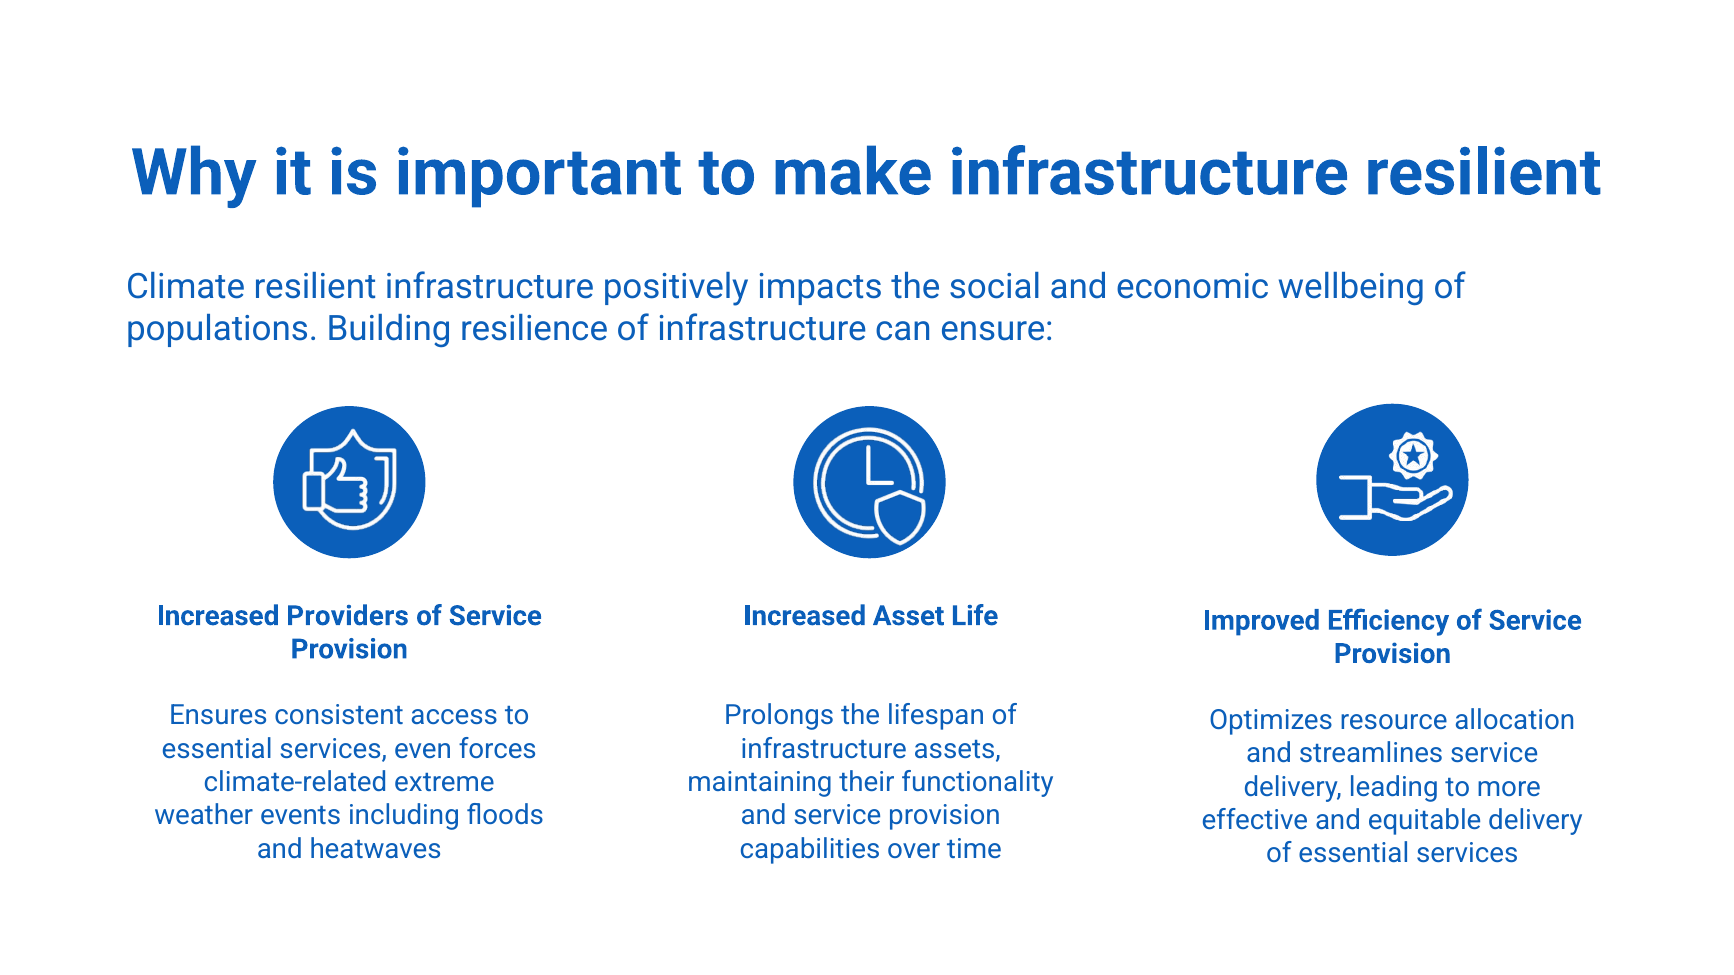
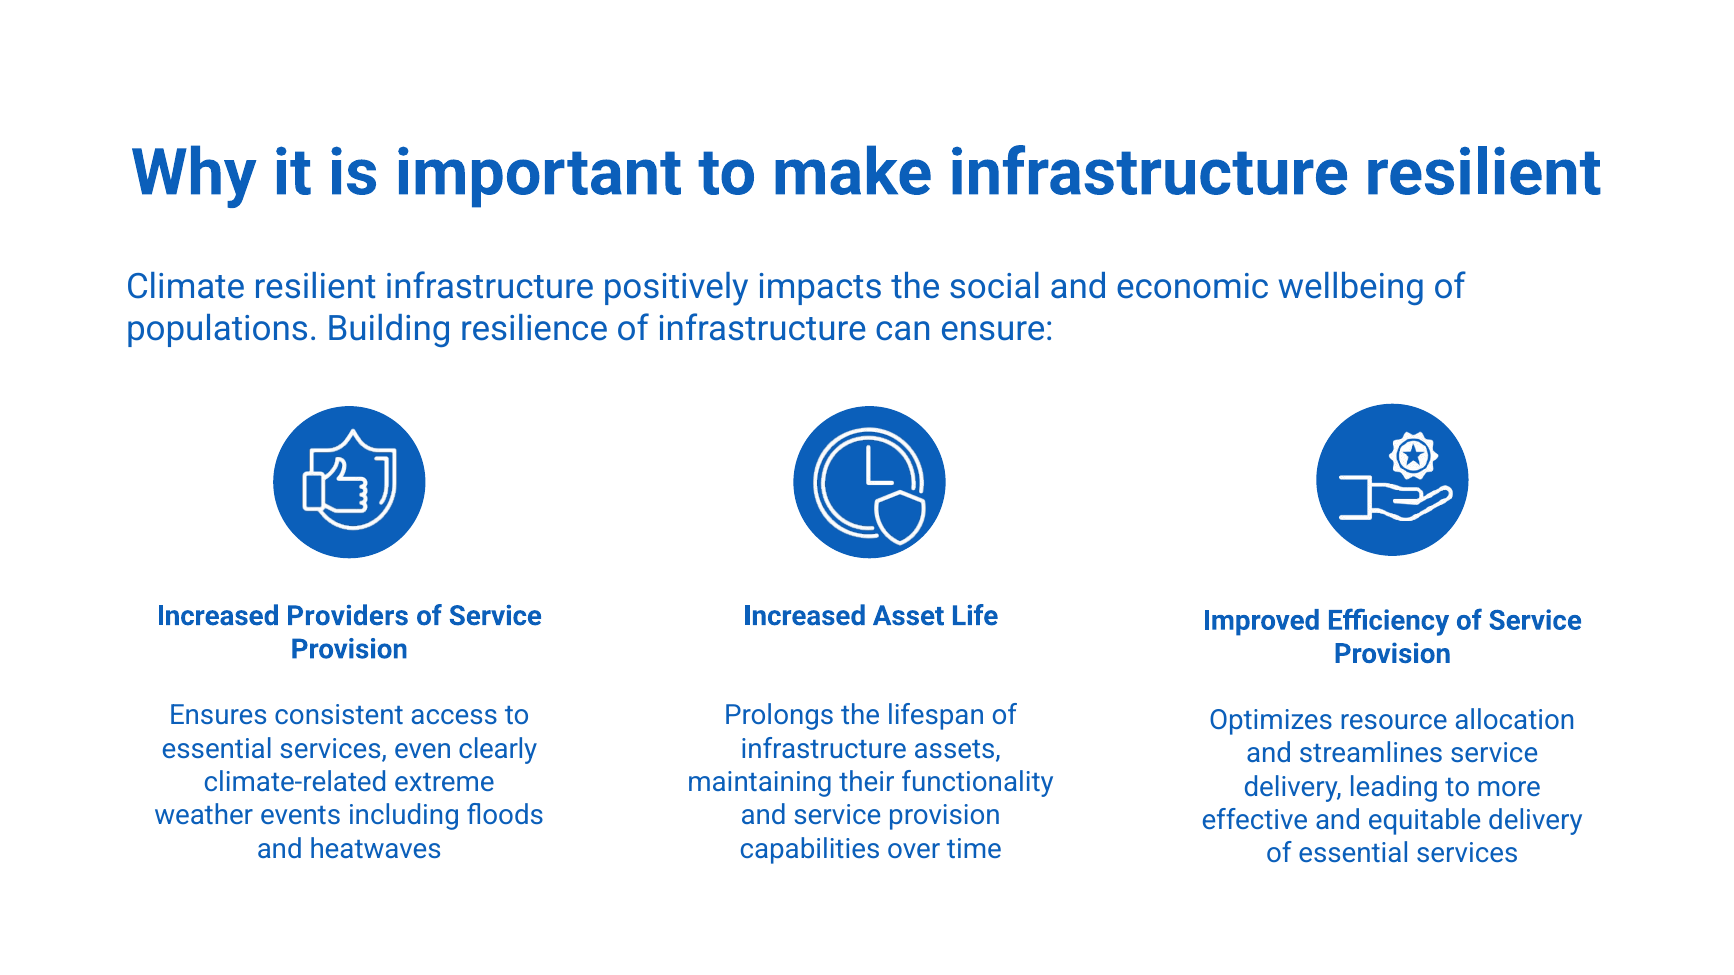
forces: forces -> clearly
